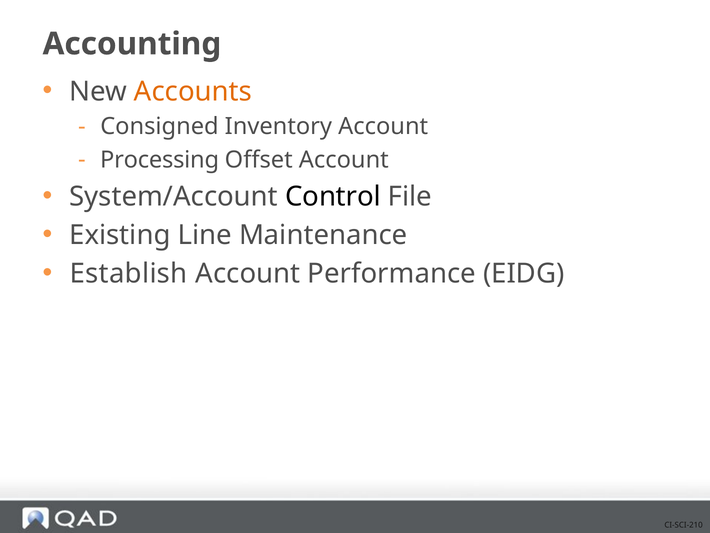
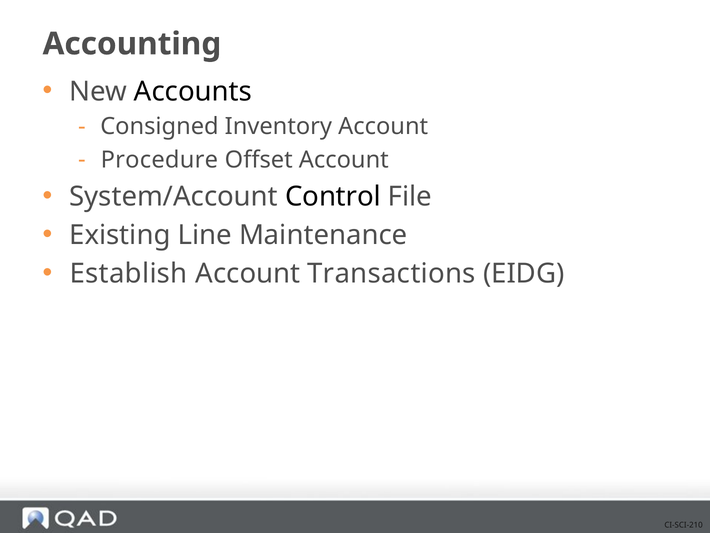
Accounts colour: orange -> black
Processing: Processing -> Procedure
Performance: Performance -> Transactions
